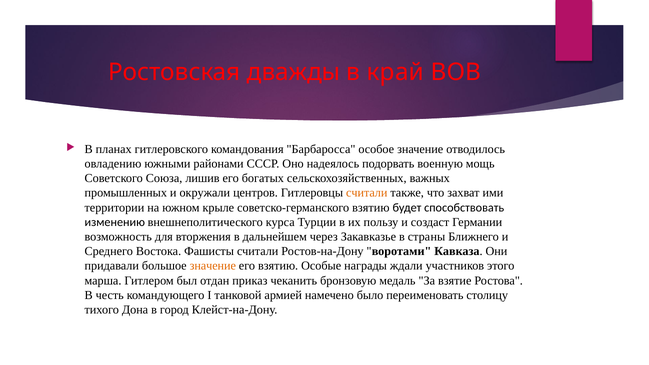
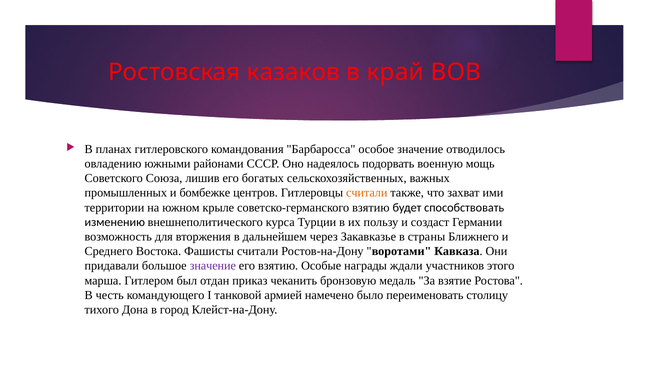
дважды: дважды -> казаков
окружали: окружали -> бомбежке
значение at (213, 266) colour: orange -> purple
